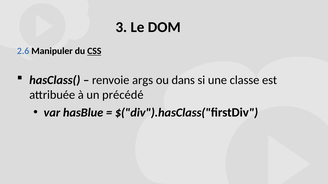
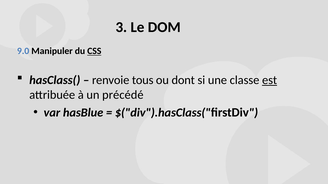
2.6: 2.6 -> 9.0
args: args -> tous
dans: dans -> dont
est underline: none -> present
